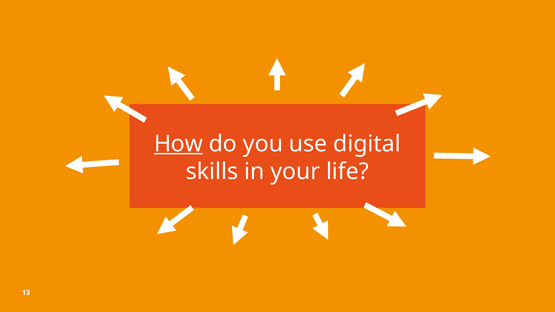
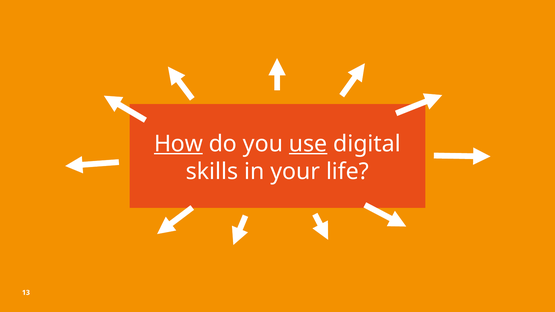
use underline: none -> present
